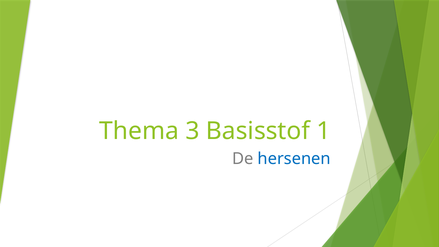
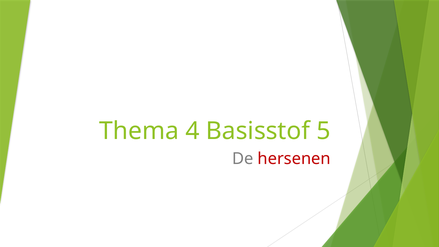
3: 3 -> 4
1: 1 -> 5
hersenen colour: blue -> red
